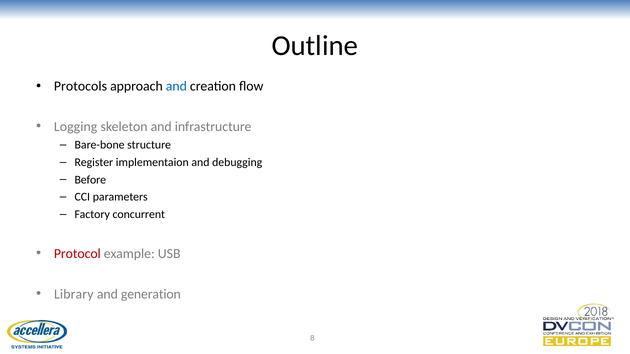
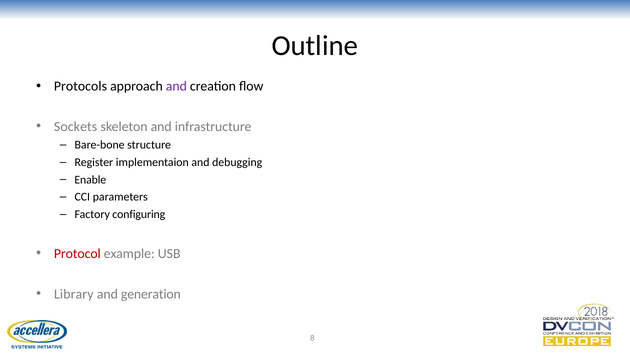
and at (176, 86) colour: blue -> purple
Logging: Logging -> Sockets
Before: Before -> Enable
concurrent: concurrent -> configuring
